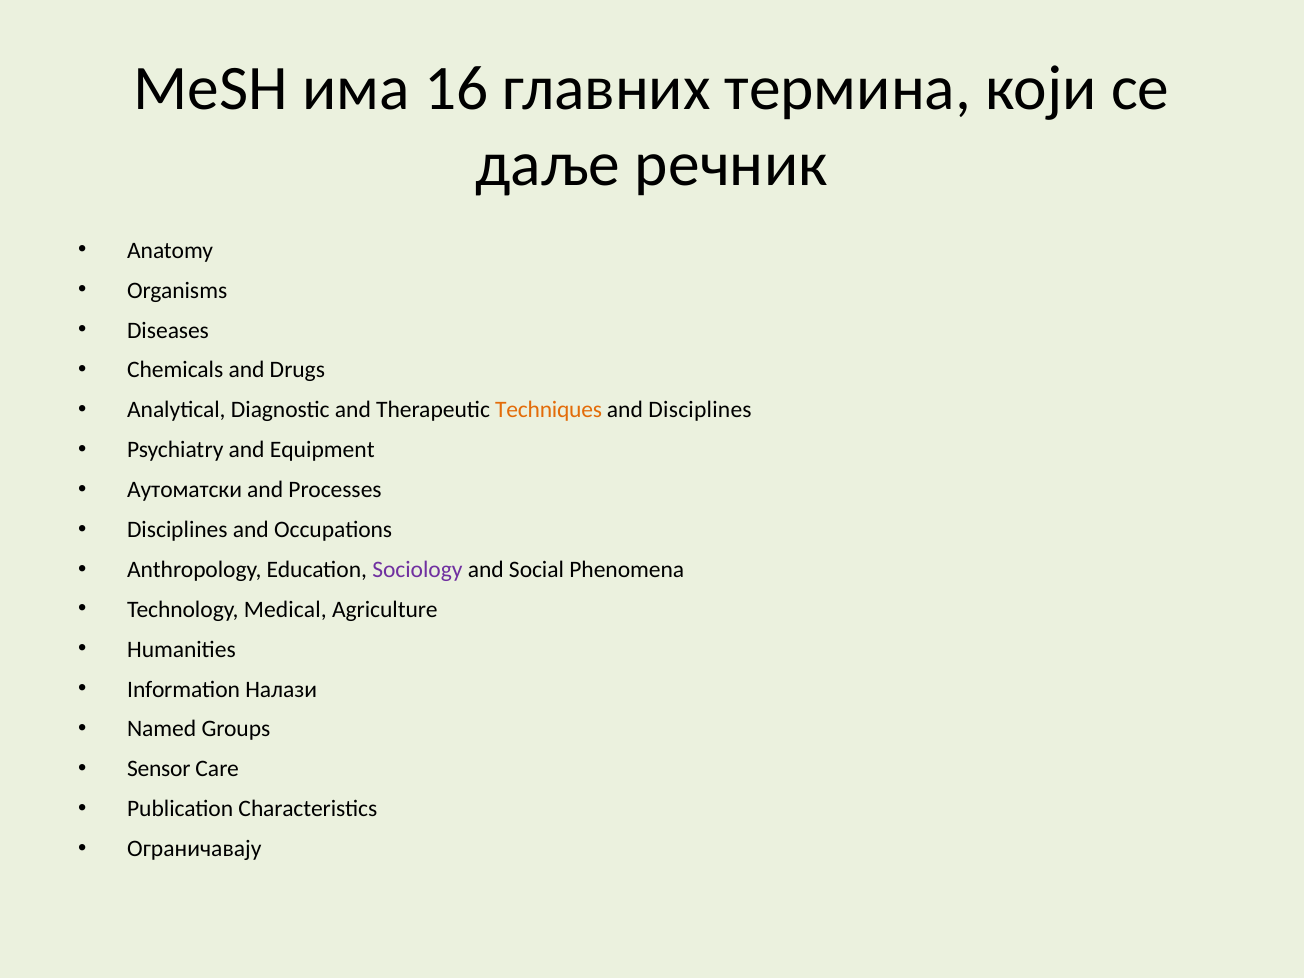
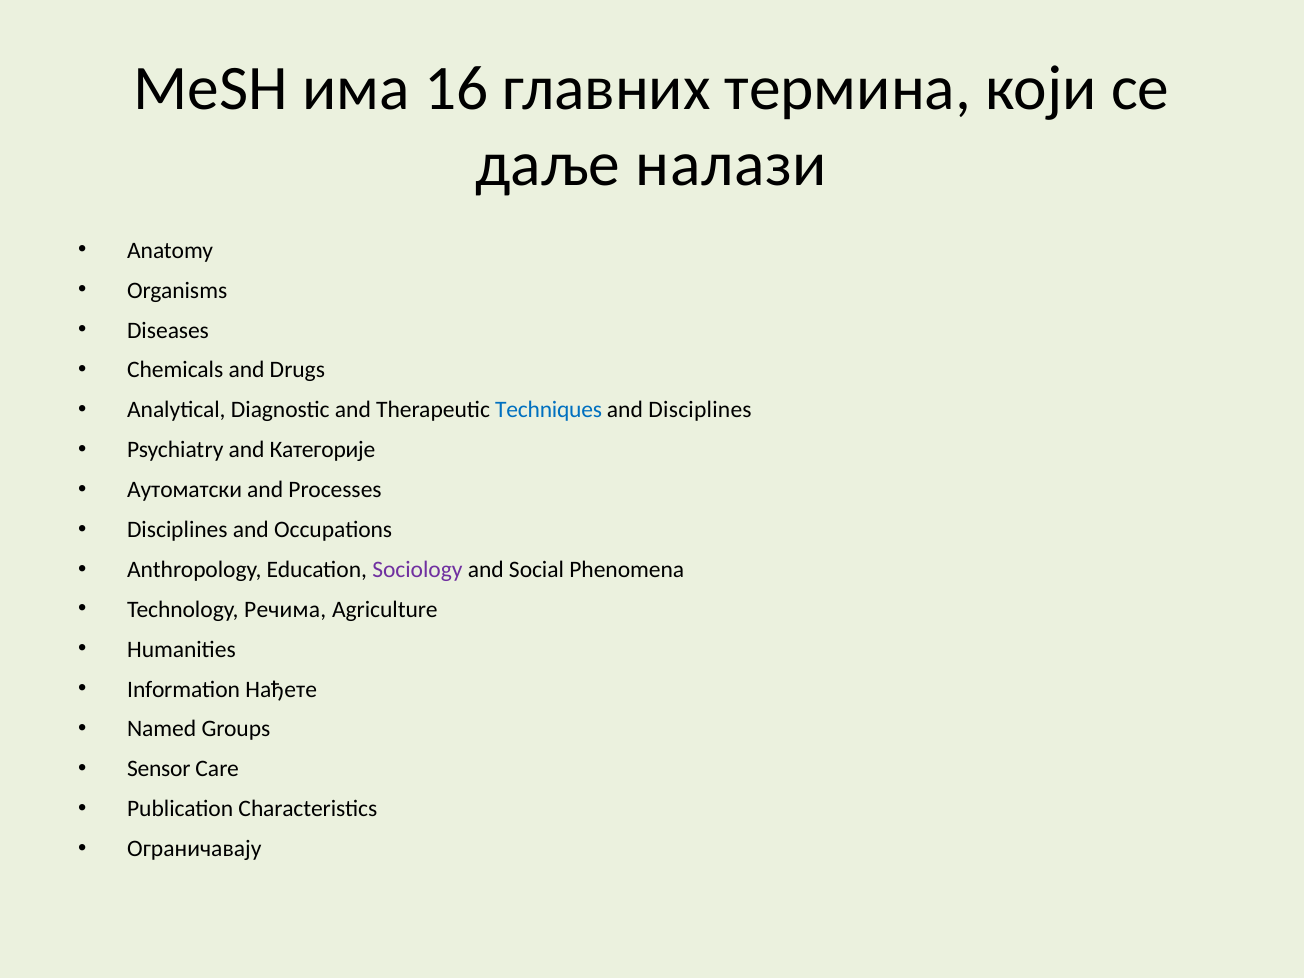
речник: речник -> налази
Techniques colour: orange -> blue
Equipment: Equipment -> Категорије
Medical: Medical -> Речима
Налази: Налази -> Нађете
